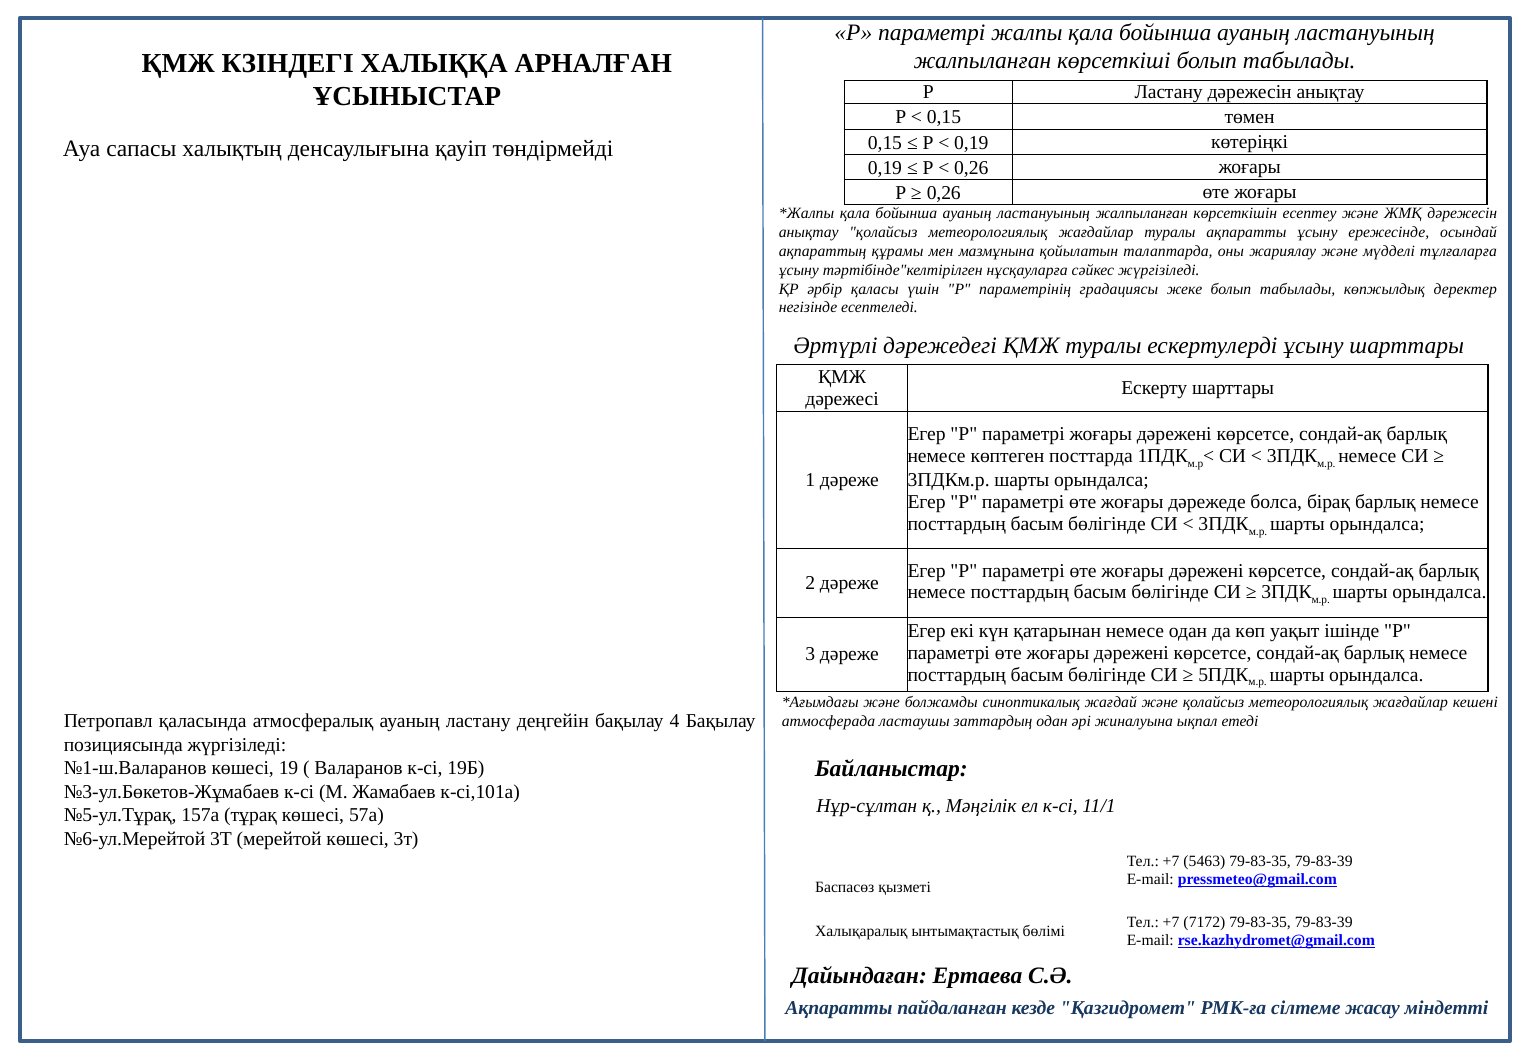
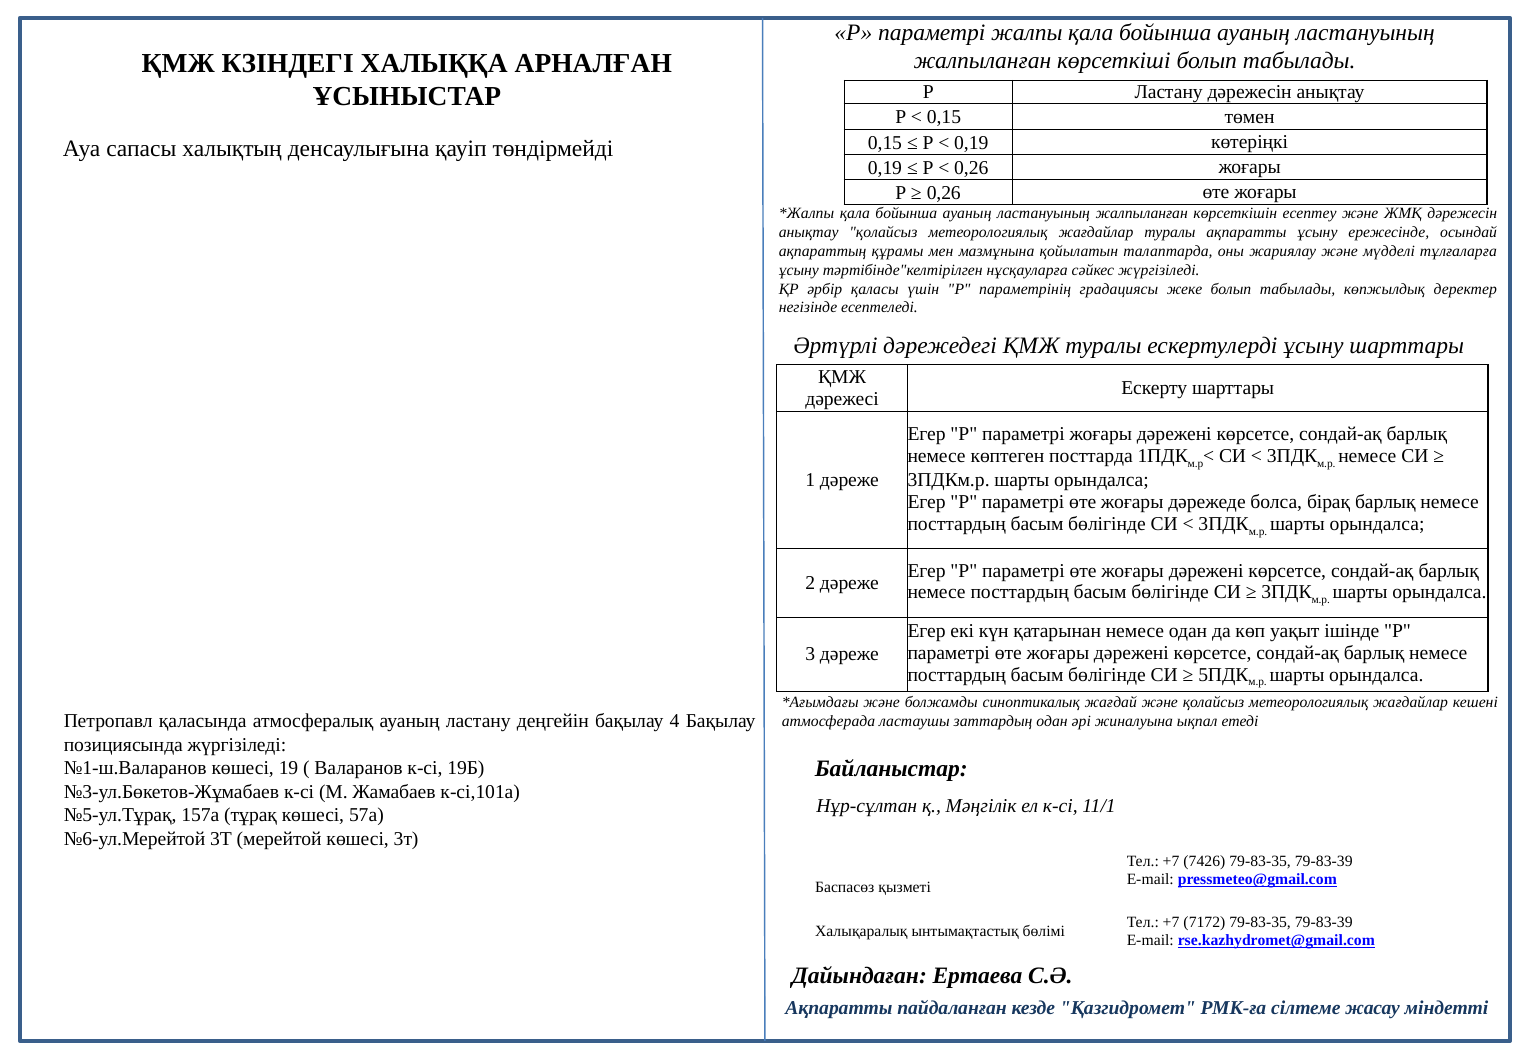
5463: 5463 -> 7426
